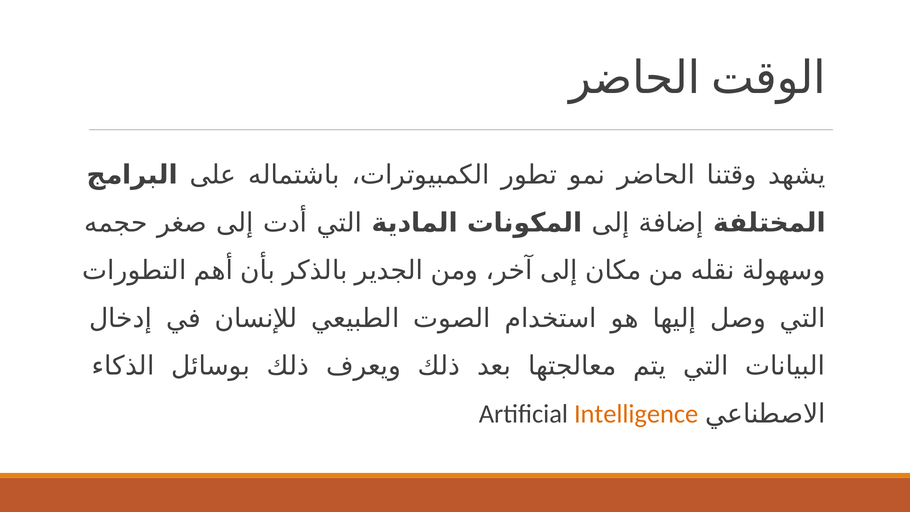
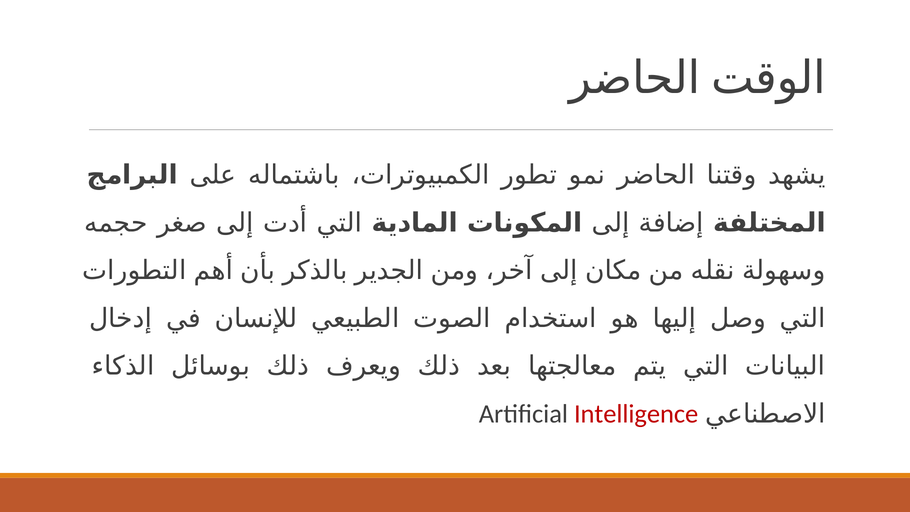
Intelligence colour: orange -> red
